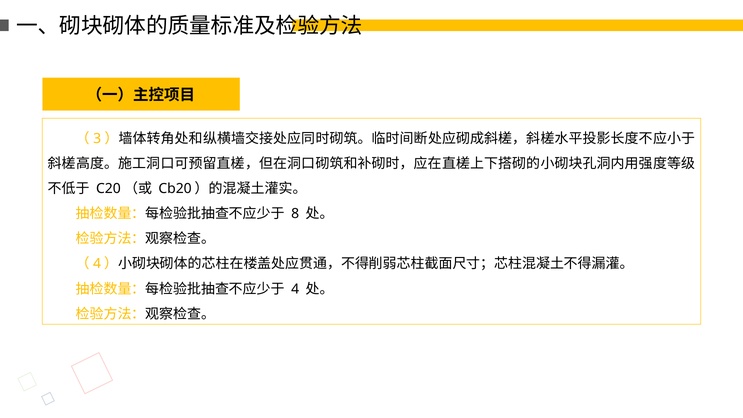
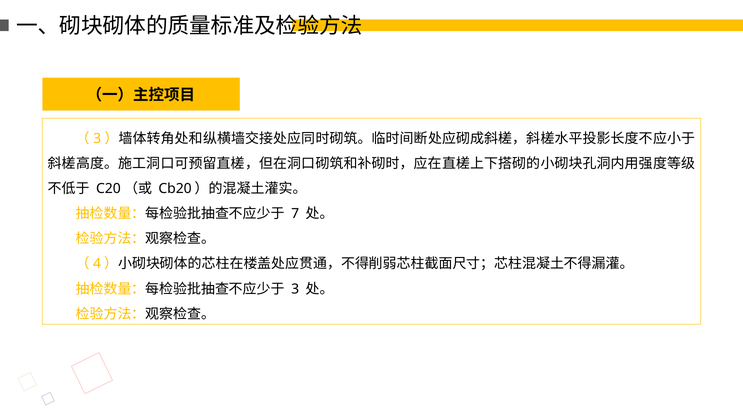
8: 8 -> 7
4: 4 -> 3
